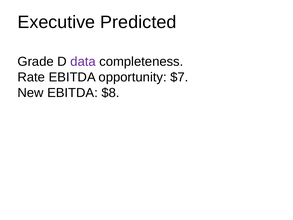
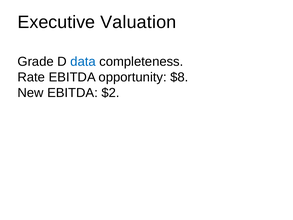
Predicted: Predicted -> Valuation
data colour: purple -> blue
$7: $7 -> $8
$8: $8 -> $2
